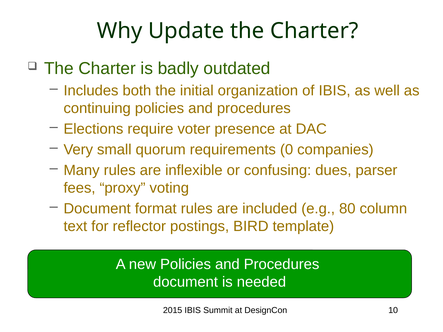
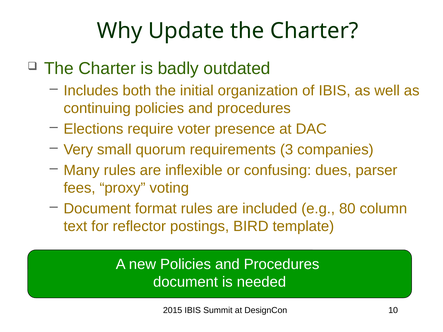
0: 0 -> 3
